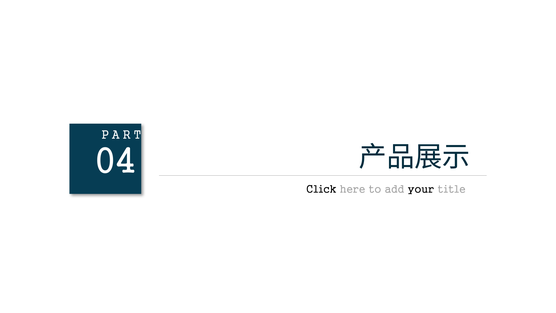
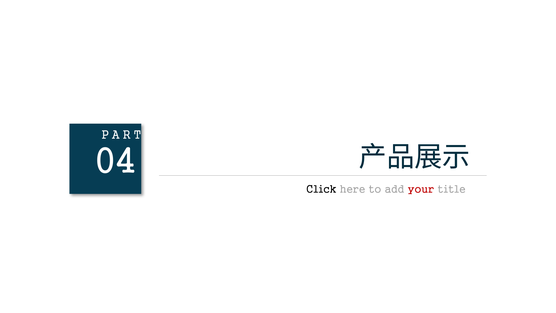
your colour: black -> red
